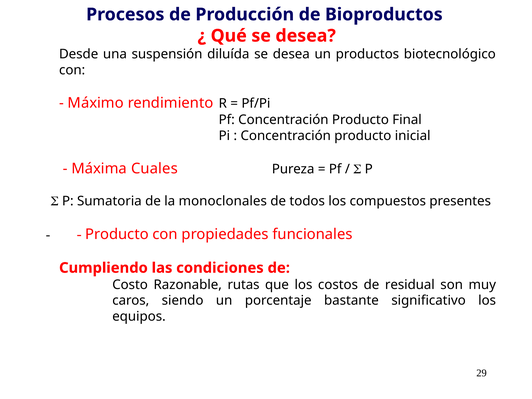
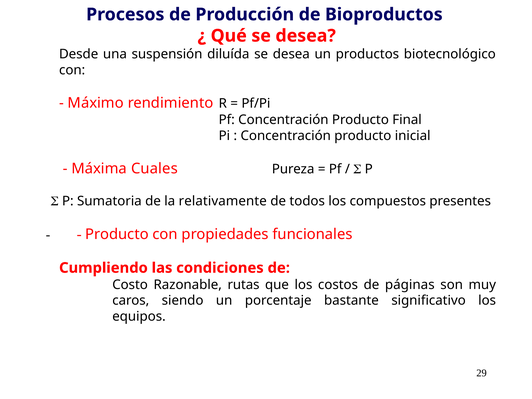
monoclonales: monoclonales -> relativamente
residual: residual -> páginas
